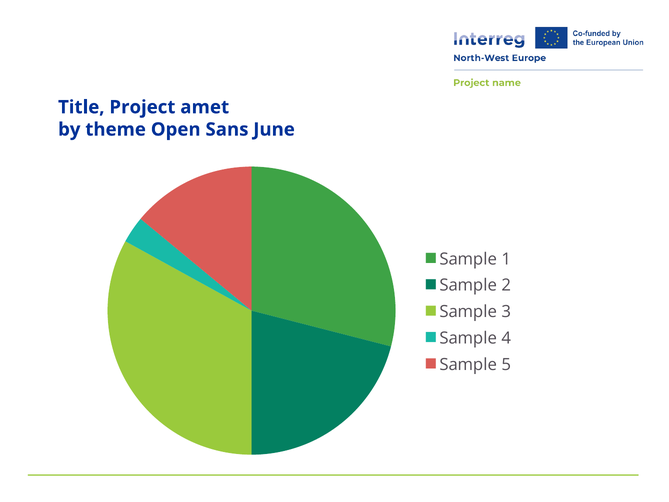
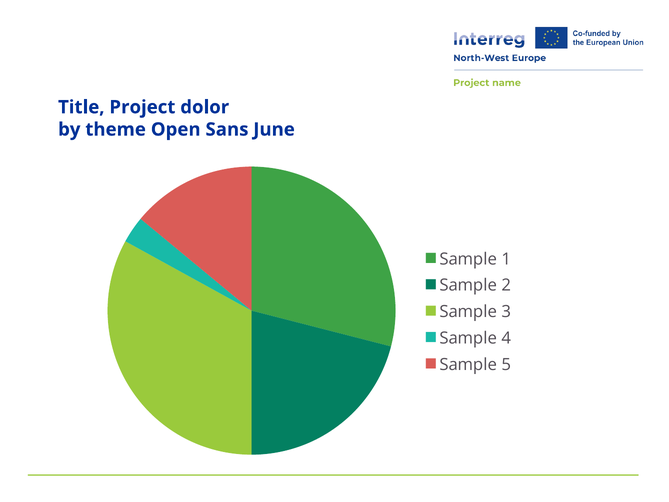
amet: amet -> dolor
